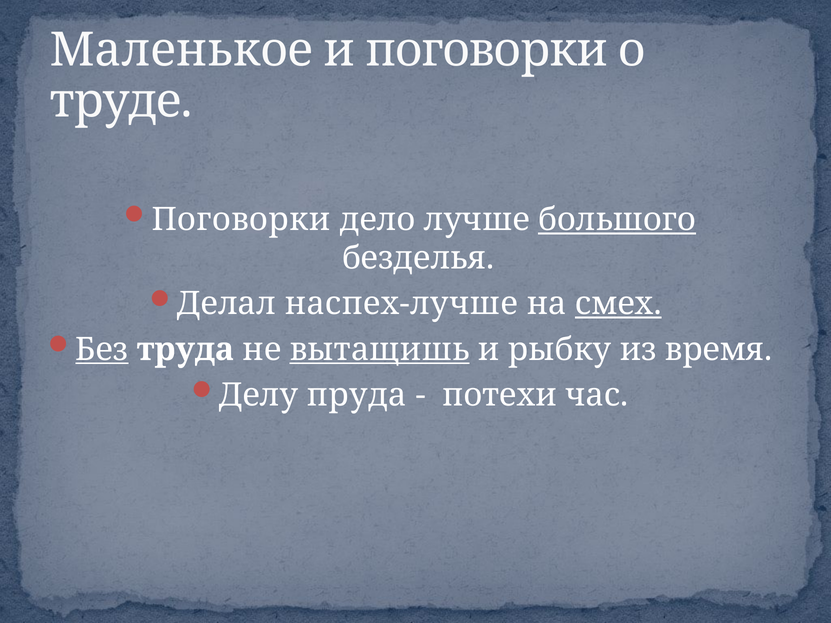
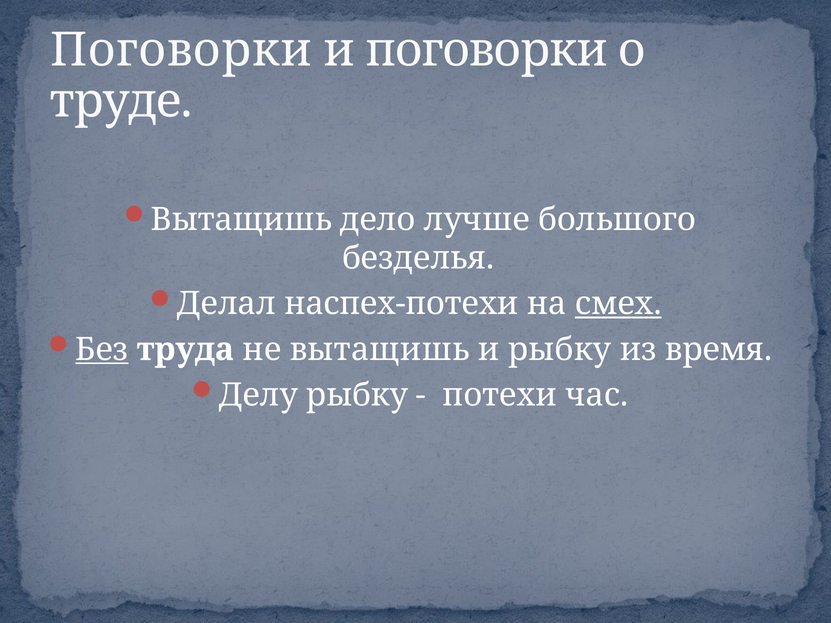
Маленькое at (181, 50): Маленькое -> Поговорки
Поговорки at (241, 220): Поговорки -> Вытащишь
большого underline: present -> none
наспех-лучше: наспех-лучше -> наспех-потехи
вытащишь at (380, 350) underline: present -> none
Делу пруда: пруда -> рыбку
